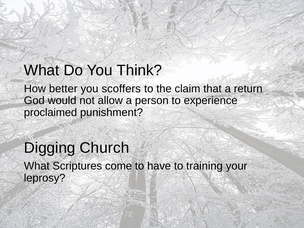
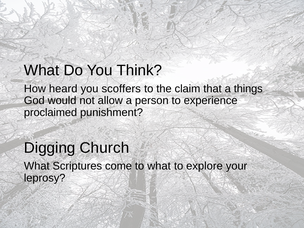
better: better -> heard
return: return -> things
to have: have -> what
training: training -> explore
